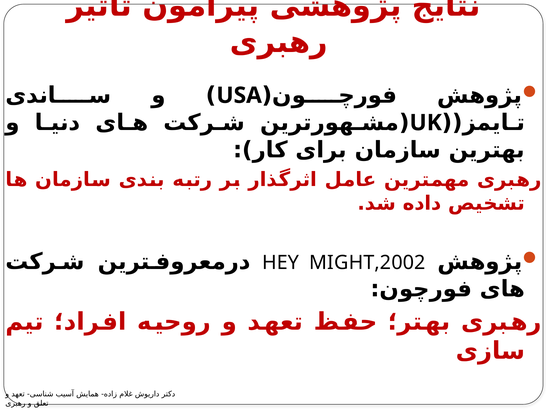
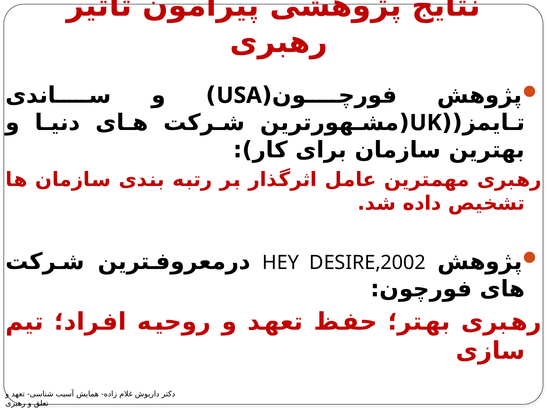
MIGHT,2002: MIGHT,2002 -> DESIRE,2002
